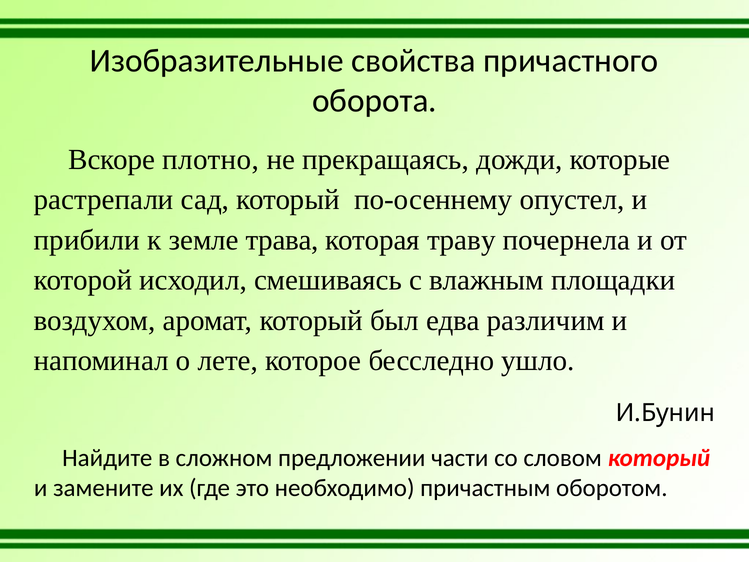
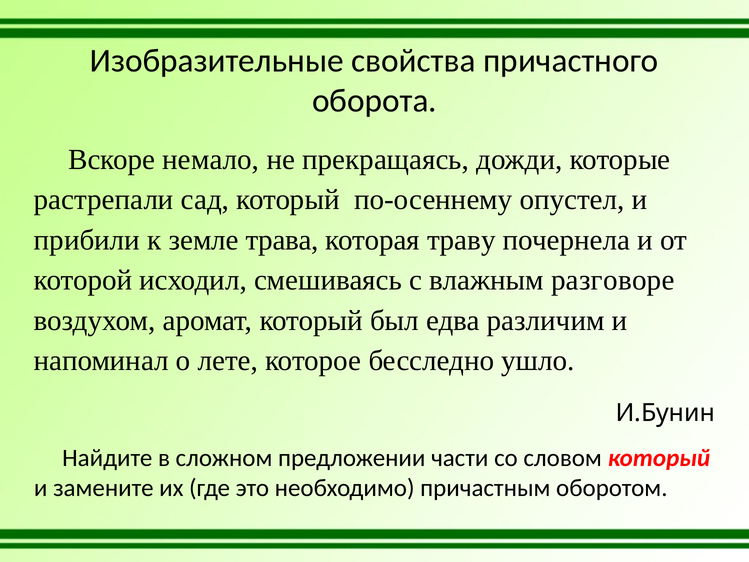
плотно: плотно -> немало
площадки: площадки -> разговоре
